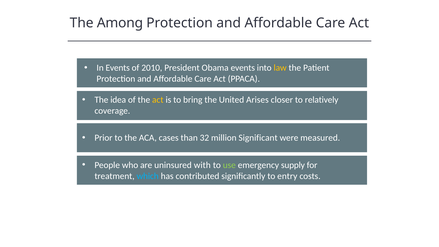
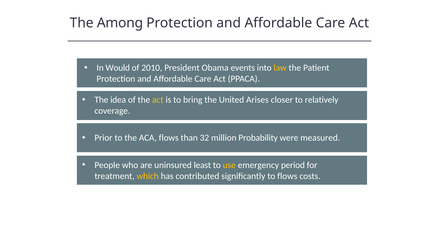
In Events: Events -> Would
ACA cases: cases -> flows
Significant: Significant -> Probability
with: with -> least
use colour: light green -> yellow
supply: supply -> period
which colour: light blue -> yellow
to entry: entry -> flows
